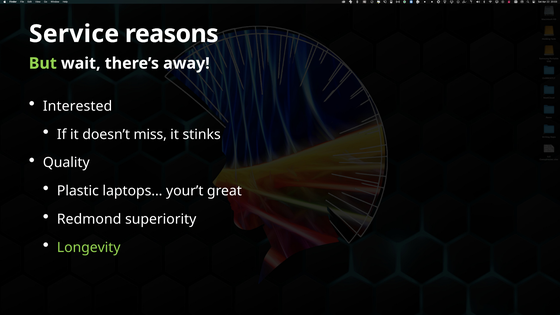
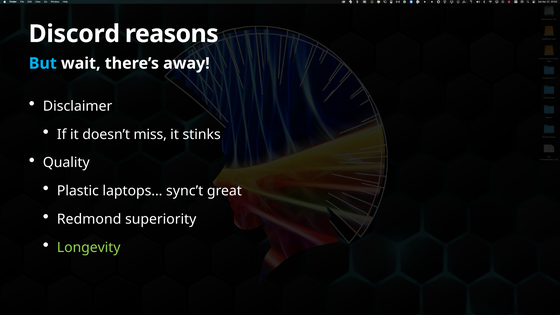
Service: Service -> Discord
But colour: light green -> light blue
Interested: Interested -> Disclaimer
your’t: your’t -> sync’t
